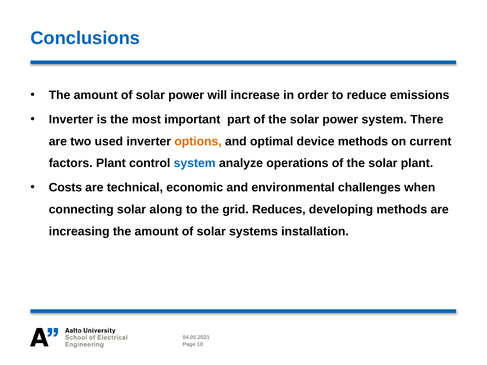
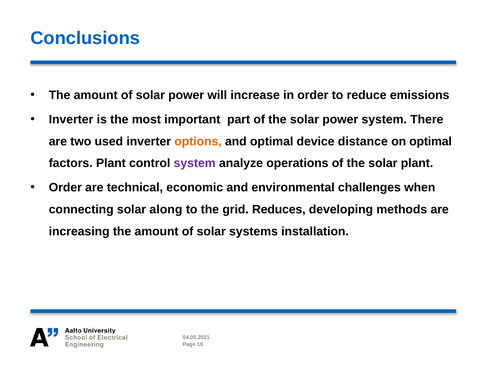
device methods: methods -> distance
on current: current -> optimal
system at (195, 163) colour: blue -> purple
Costs at (65, 188): Costs -> Order
